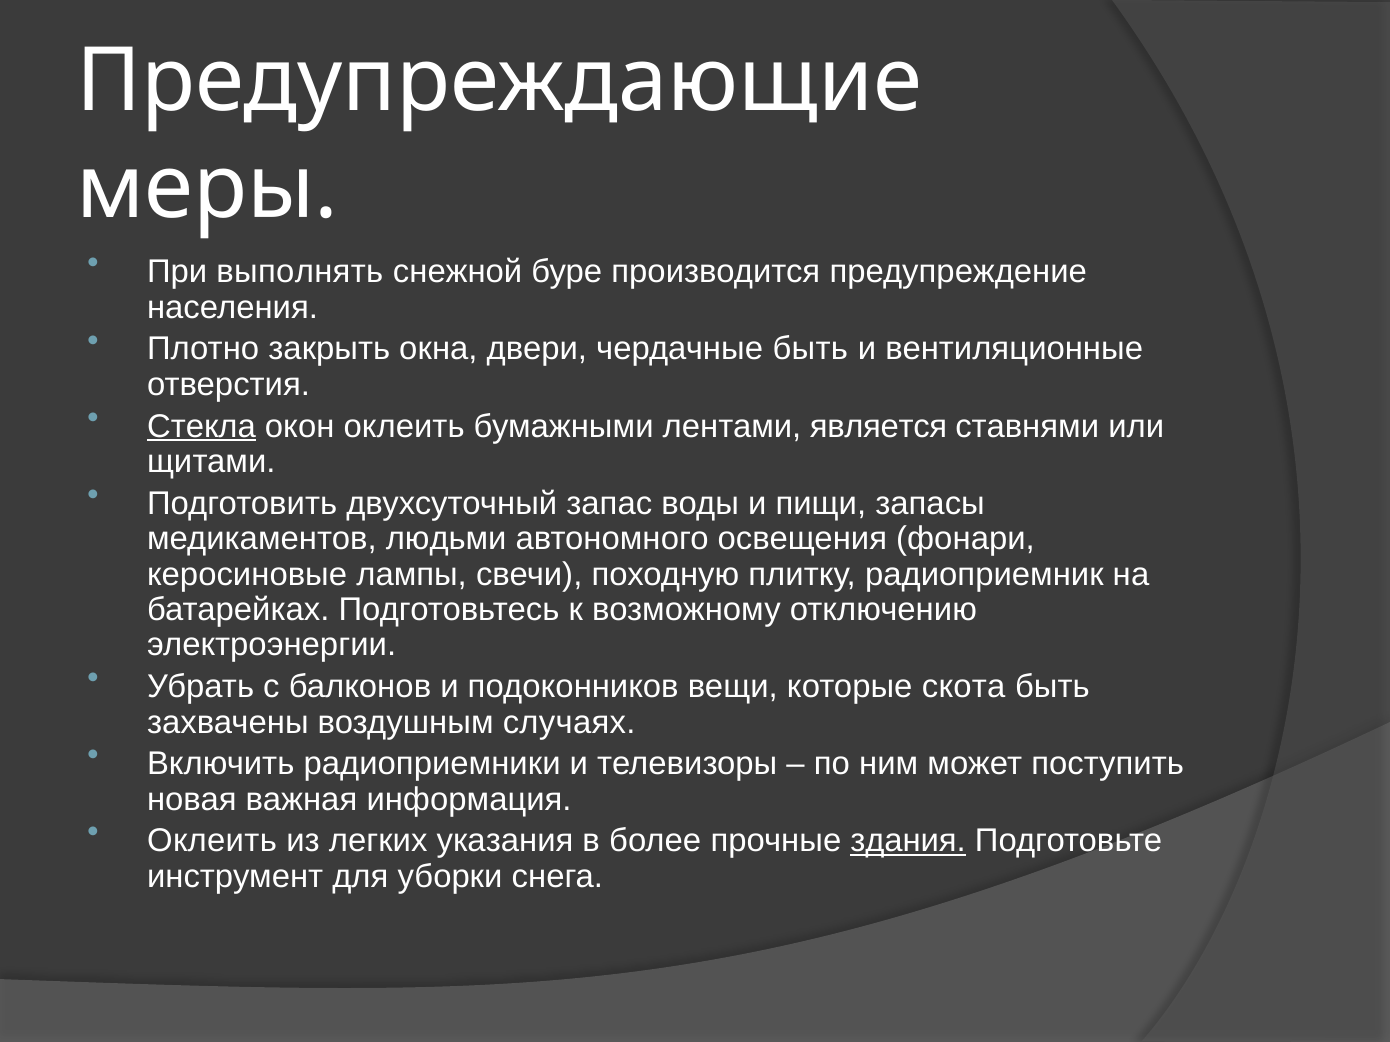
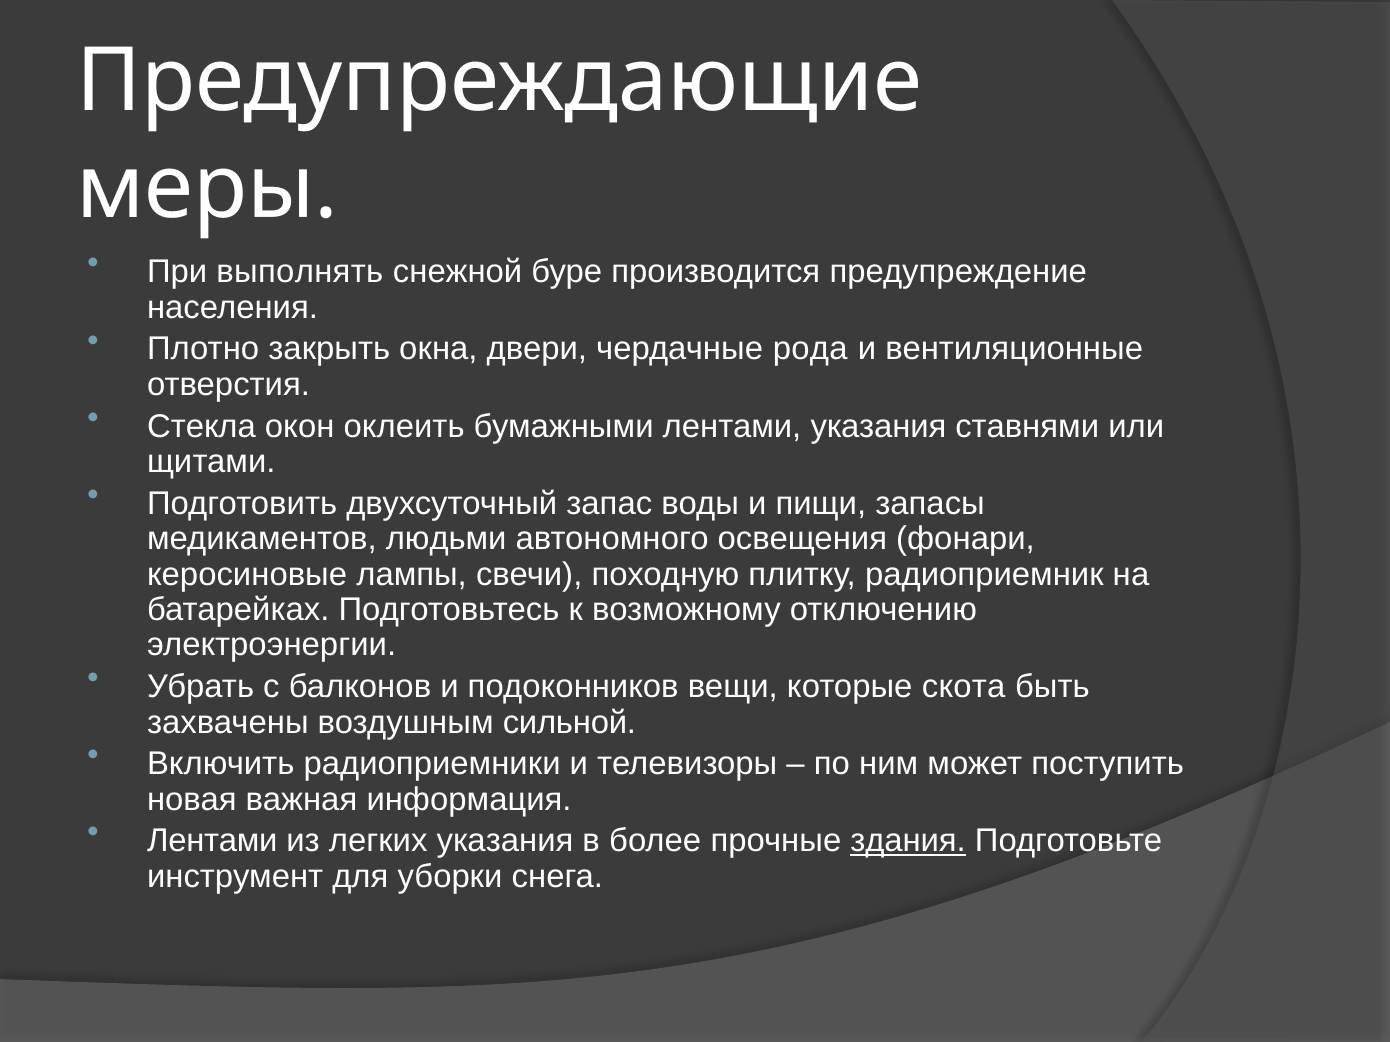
чердачные быть: быть -> рода
Стекла underline: present -> none
лентами является: является -> указания
случаях: случаях -> сильной
Оклеить at (212, 841): Оклеить -> Лентами
